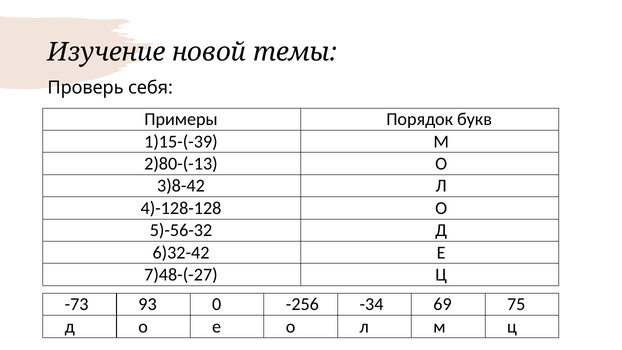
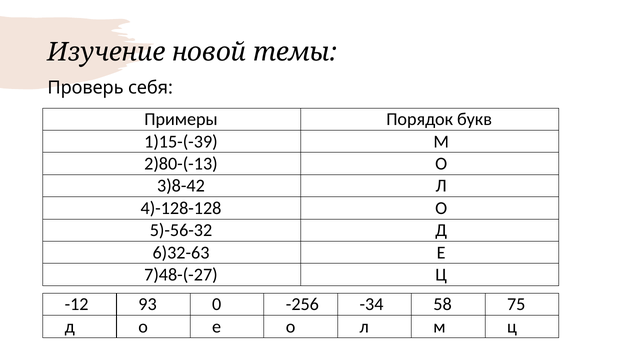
6)32-42: 6)32-42 -> 6)32-63
-73: -73 -> -12
69: 69 -> 58
